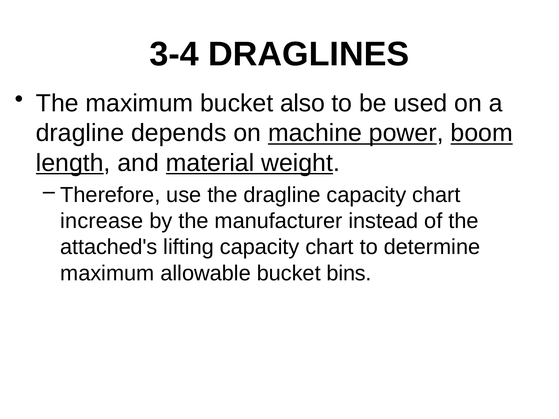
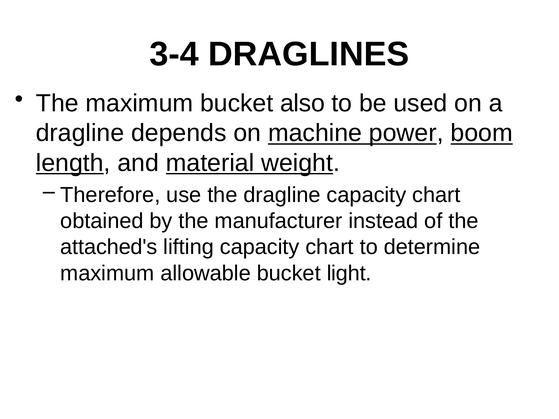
increase: increase -> obtained
bins: bins -> light
